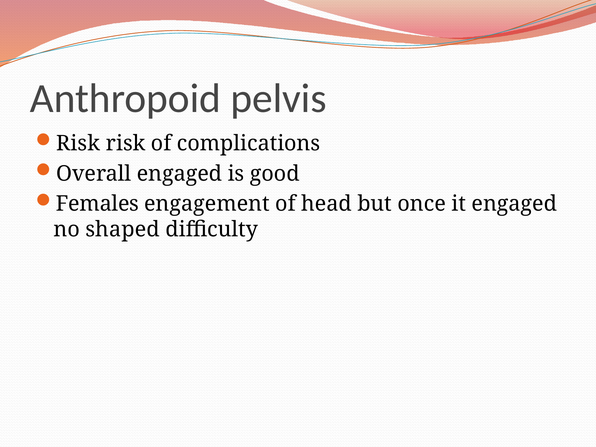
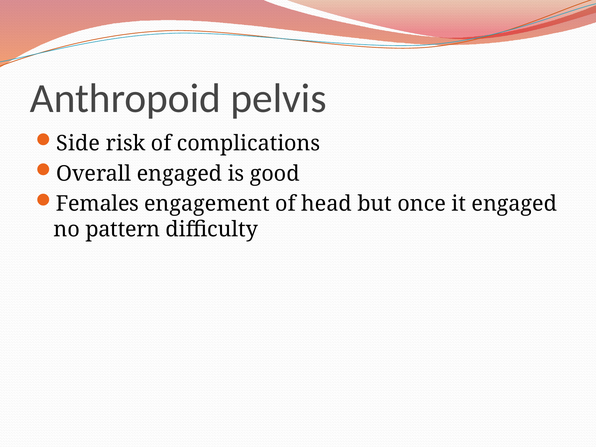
Risk at (78, 143): Risk -> Side
shaped: shaped -> pattern
